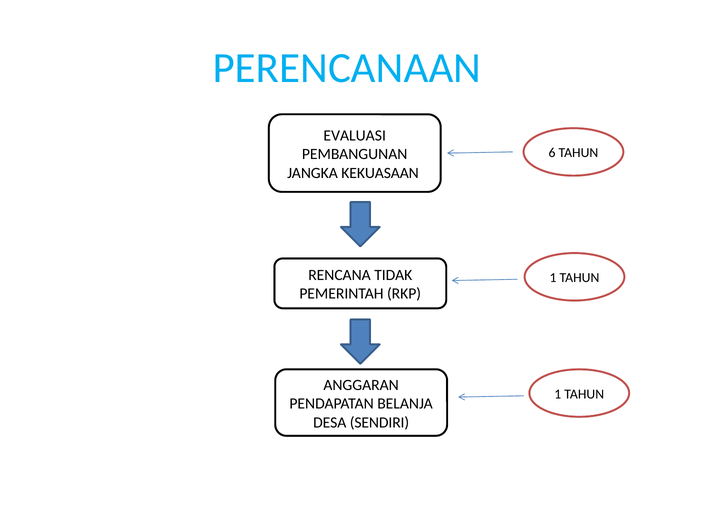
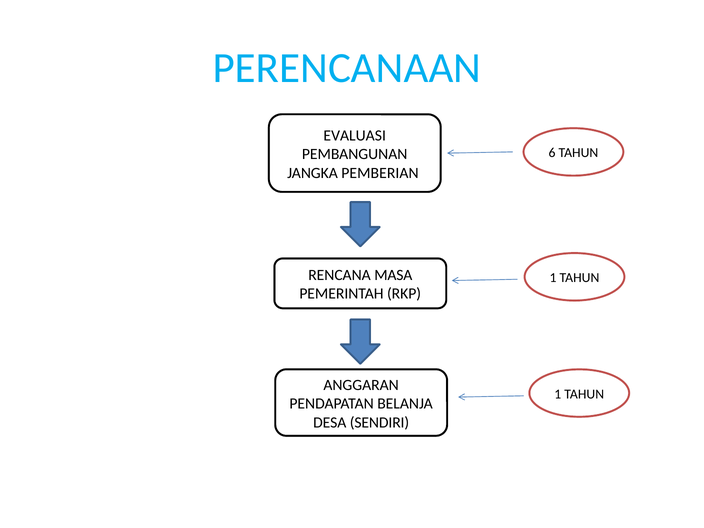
KEKUASAAN: KEKUASAAN -> PEMBERIAN
TIDAK: TIDAK -> MASA
